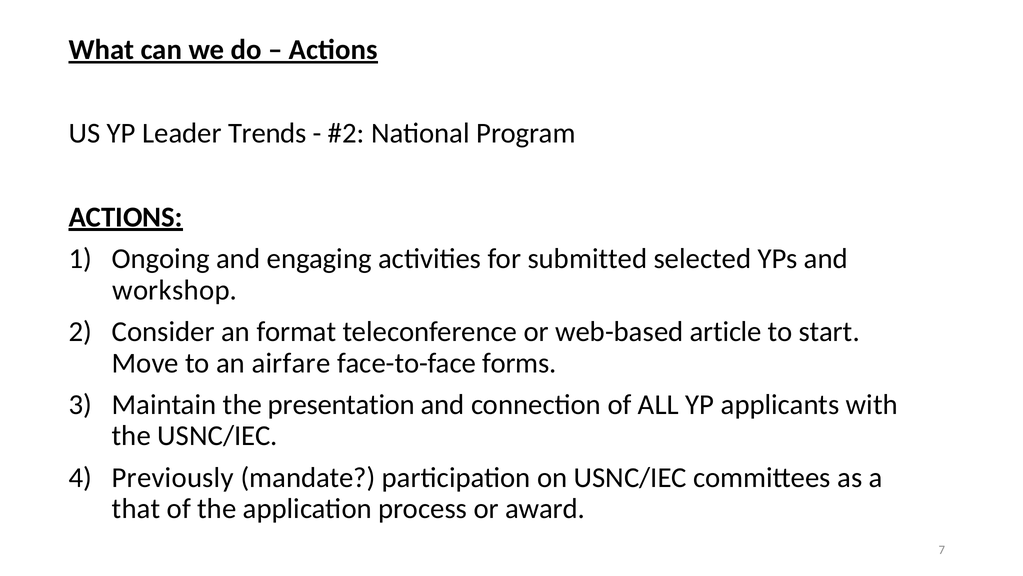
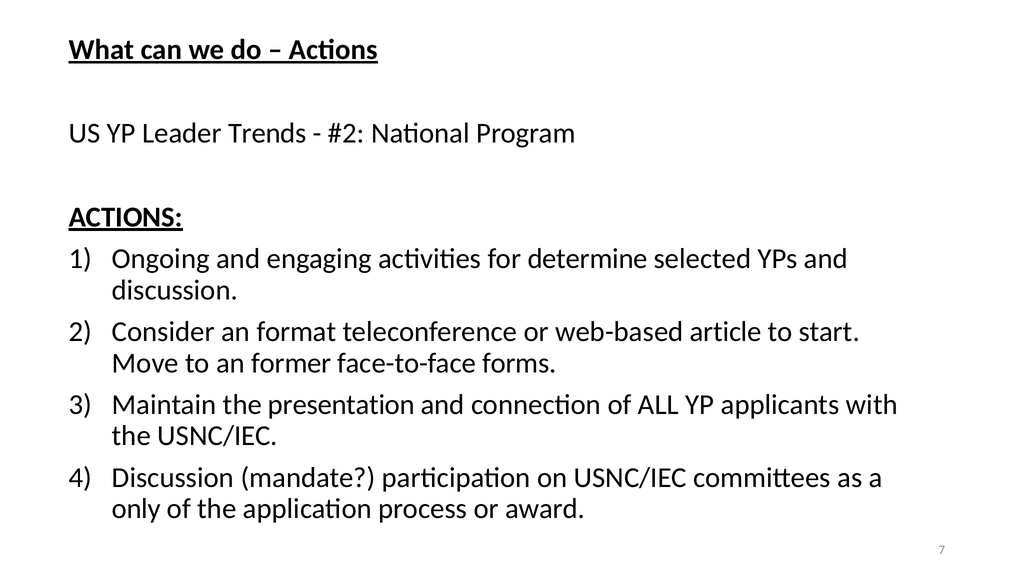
submitted: submitted -> determine
workshop at (175, 290): workshop -> discussion
airfare: airfare -> former
Previously at (173, 477): Previously -> Discussion
that: that -> only
